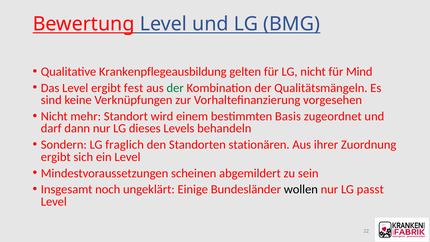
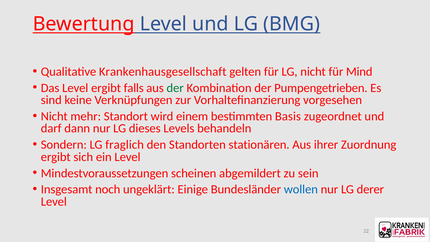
Krankenpflegeausbildung: Krankenpflegeausbildung -> Krankenhausgesellschaft
fest: fest -> falls
Qualitätsmängeln: Qualitätsmängeln -> Pumpengetrieben
wollen colour: black -> blue
passt: passt -> derer
